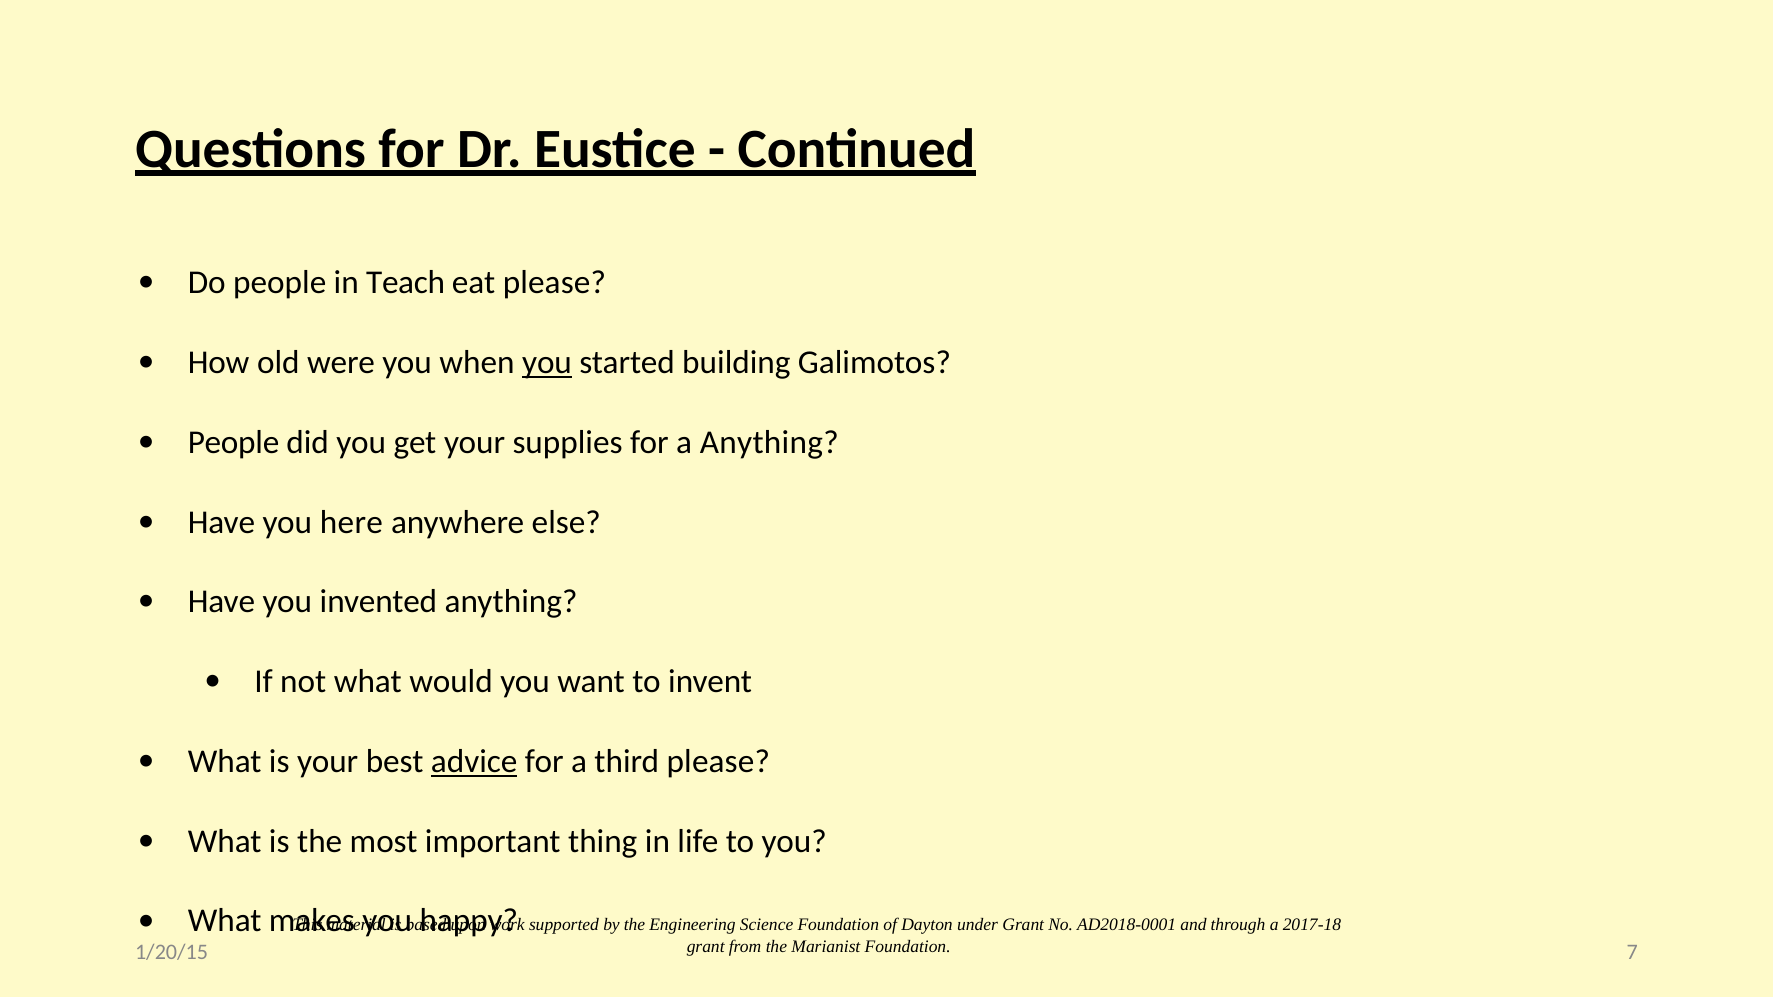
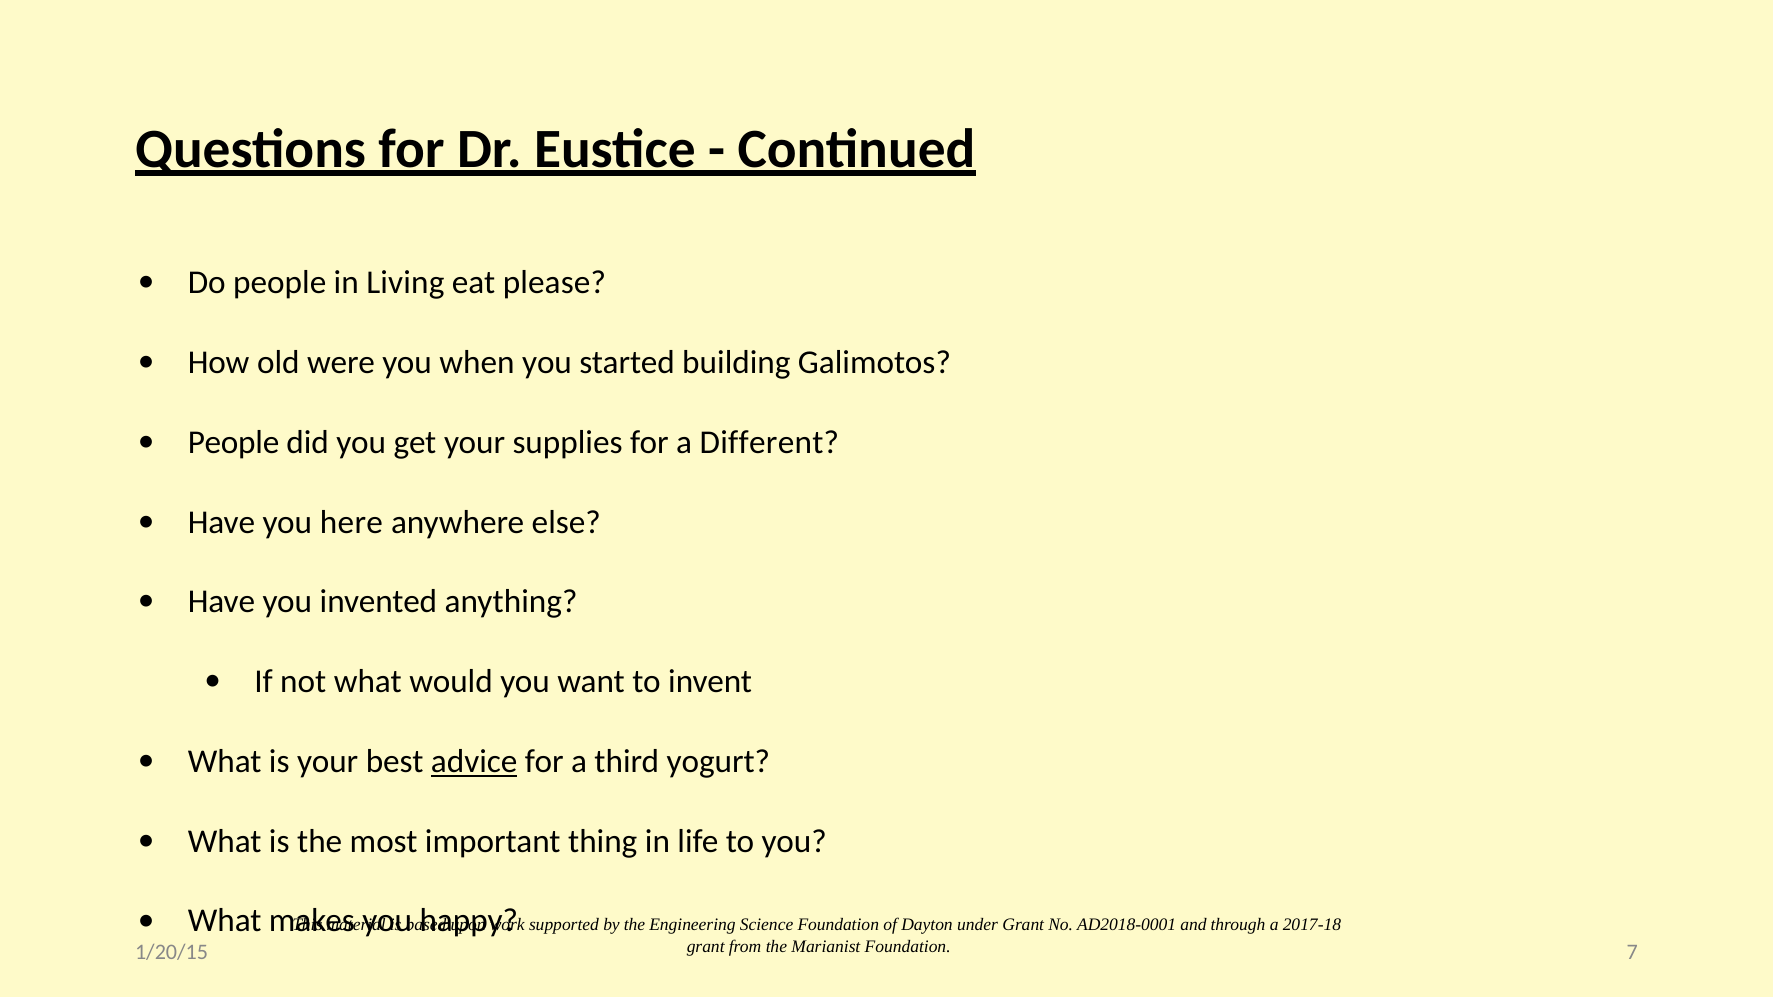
Teach: Teach -> Living
you at (547, 363) underline: present -> none
a Anything: Anything -> Different
third please: please -> yogurt
